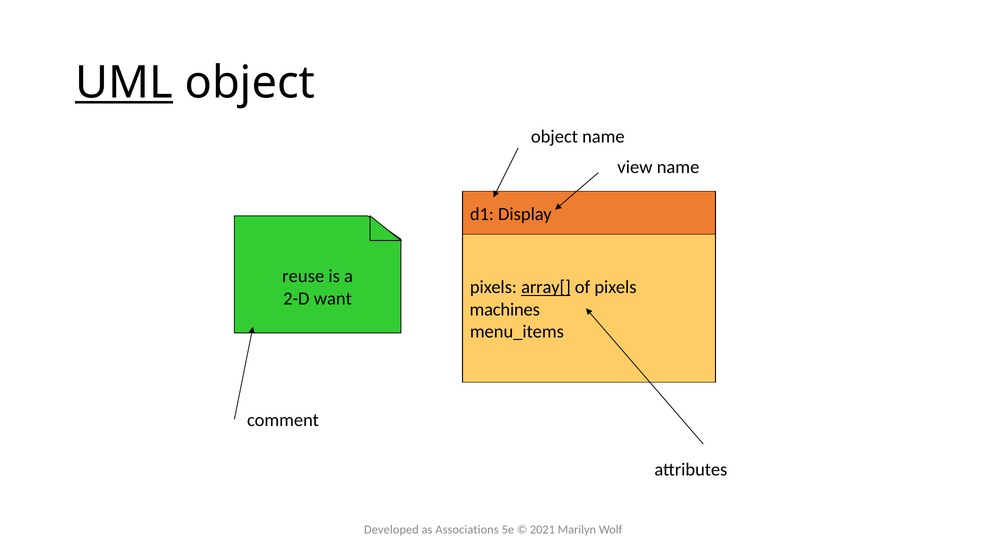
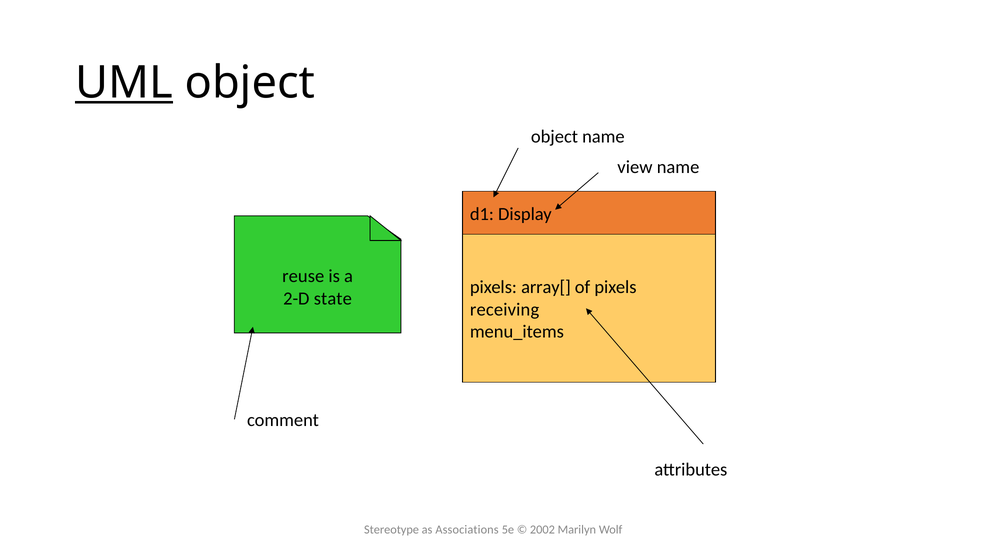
array[ underline: present -> none
want: want -> state
machines: machines -> receiving
Developed: Developed -> Stereotype
2021: 2021 -> 2002
